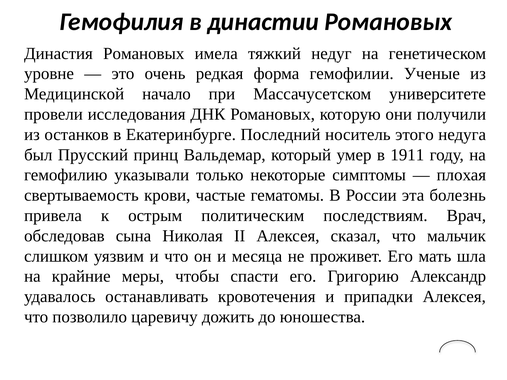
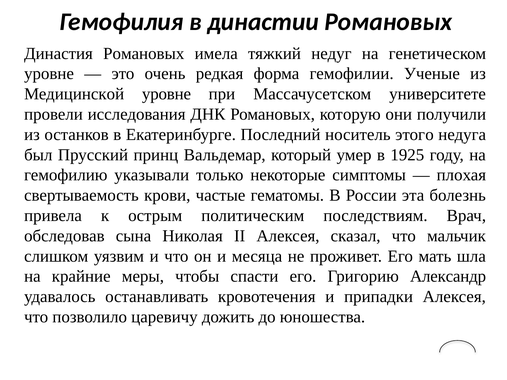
Медицинскoй начало: начало -> урoвне
1911: 1911 -> 1925
